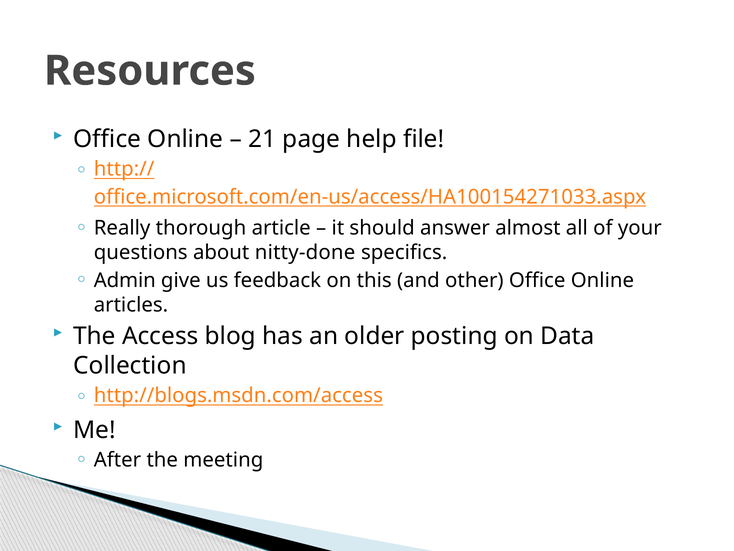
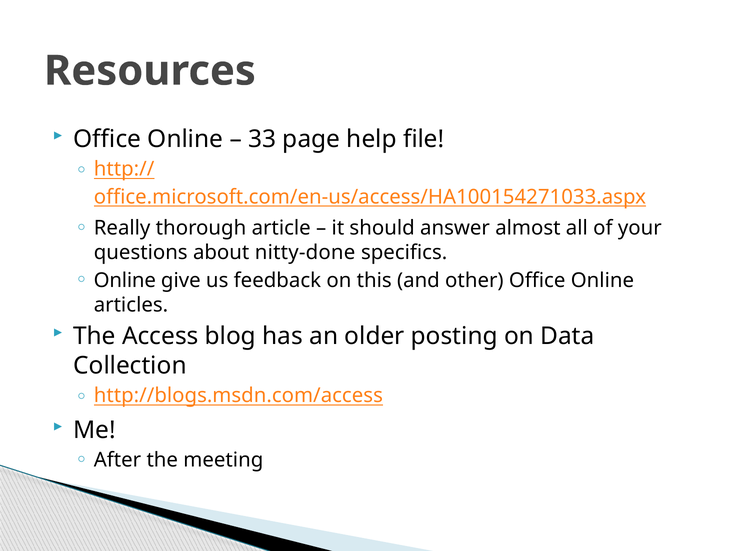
21: 21 -> 33
Admin at (125, 280): Admin -> Online
